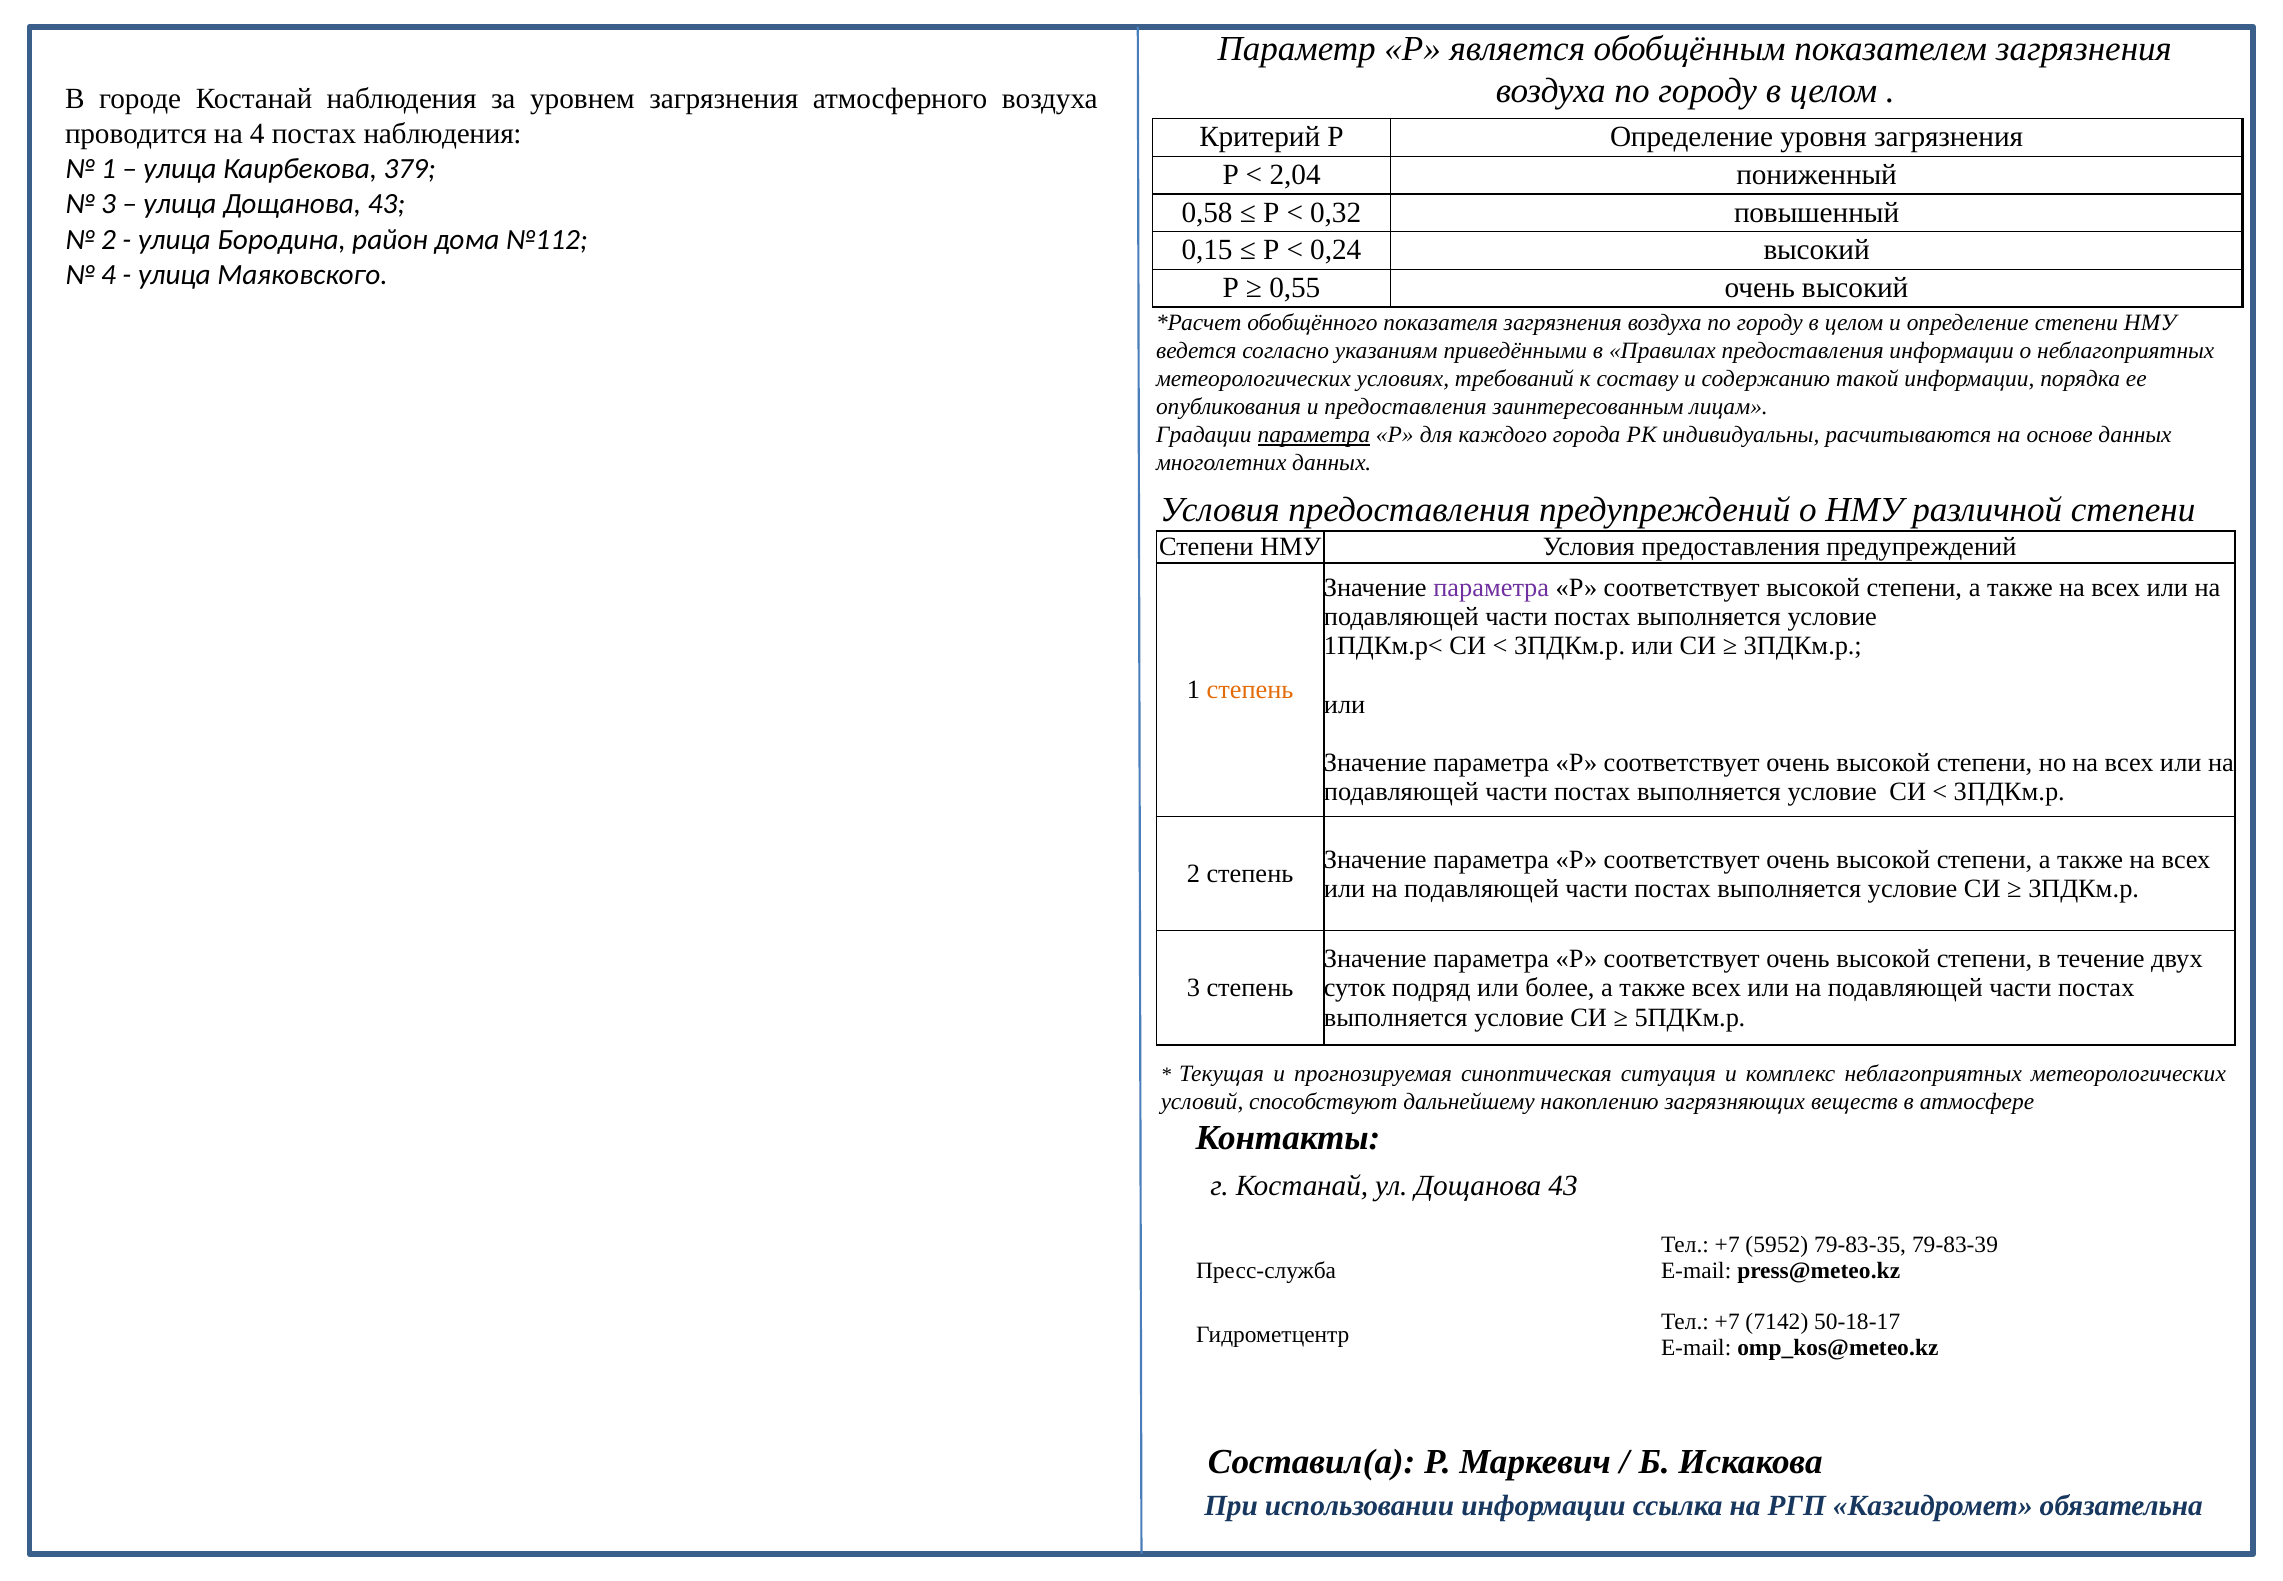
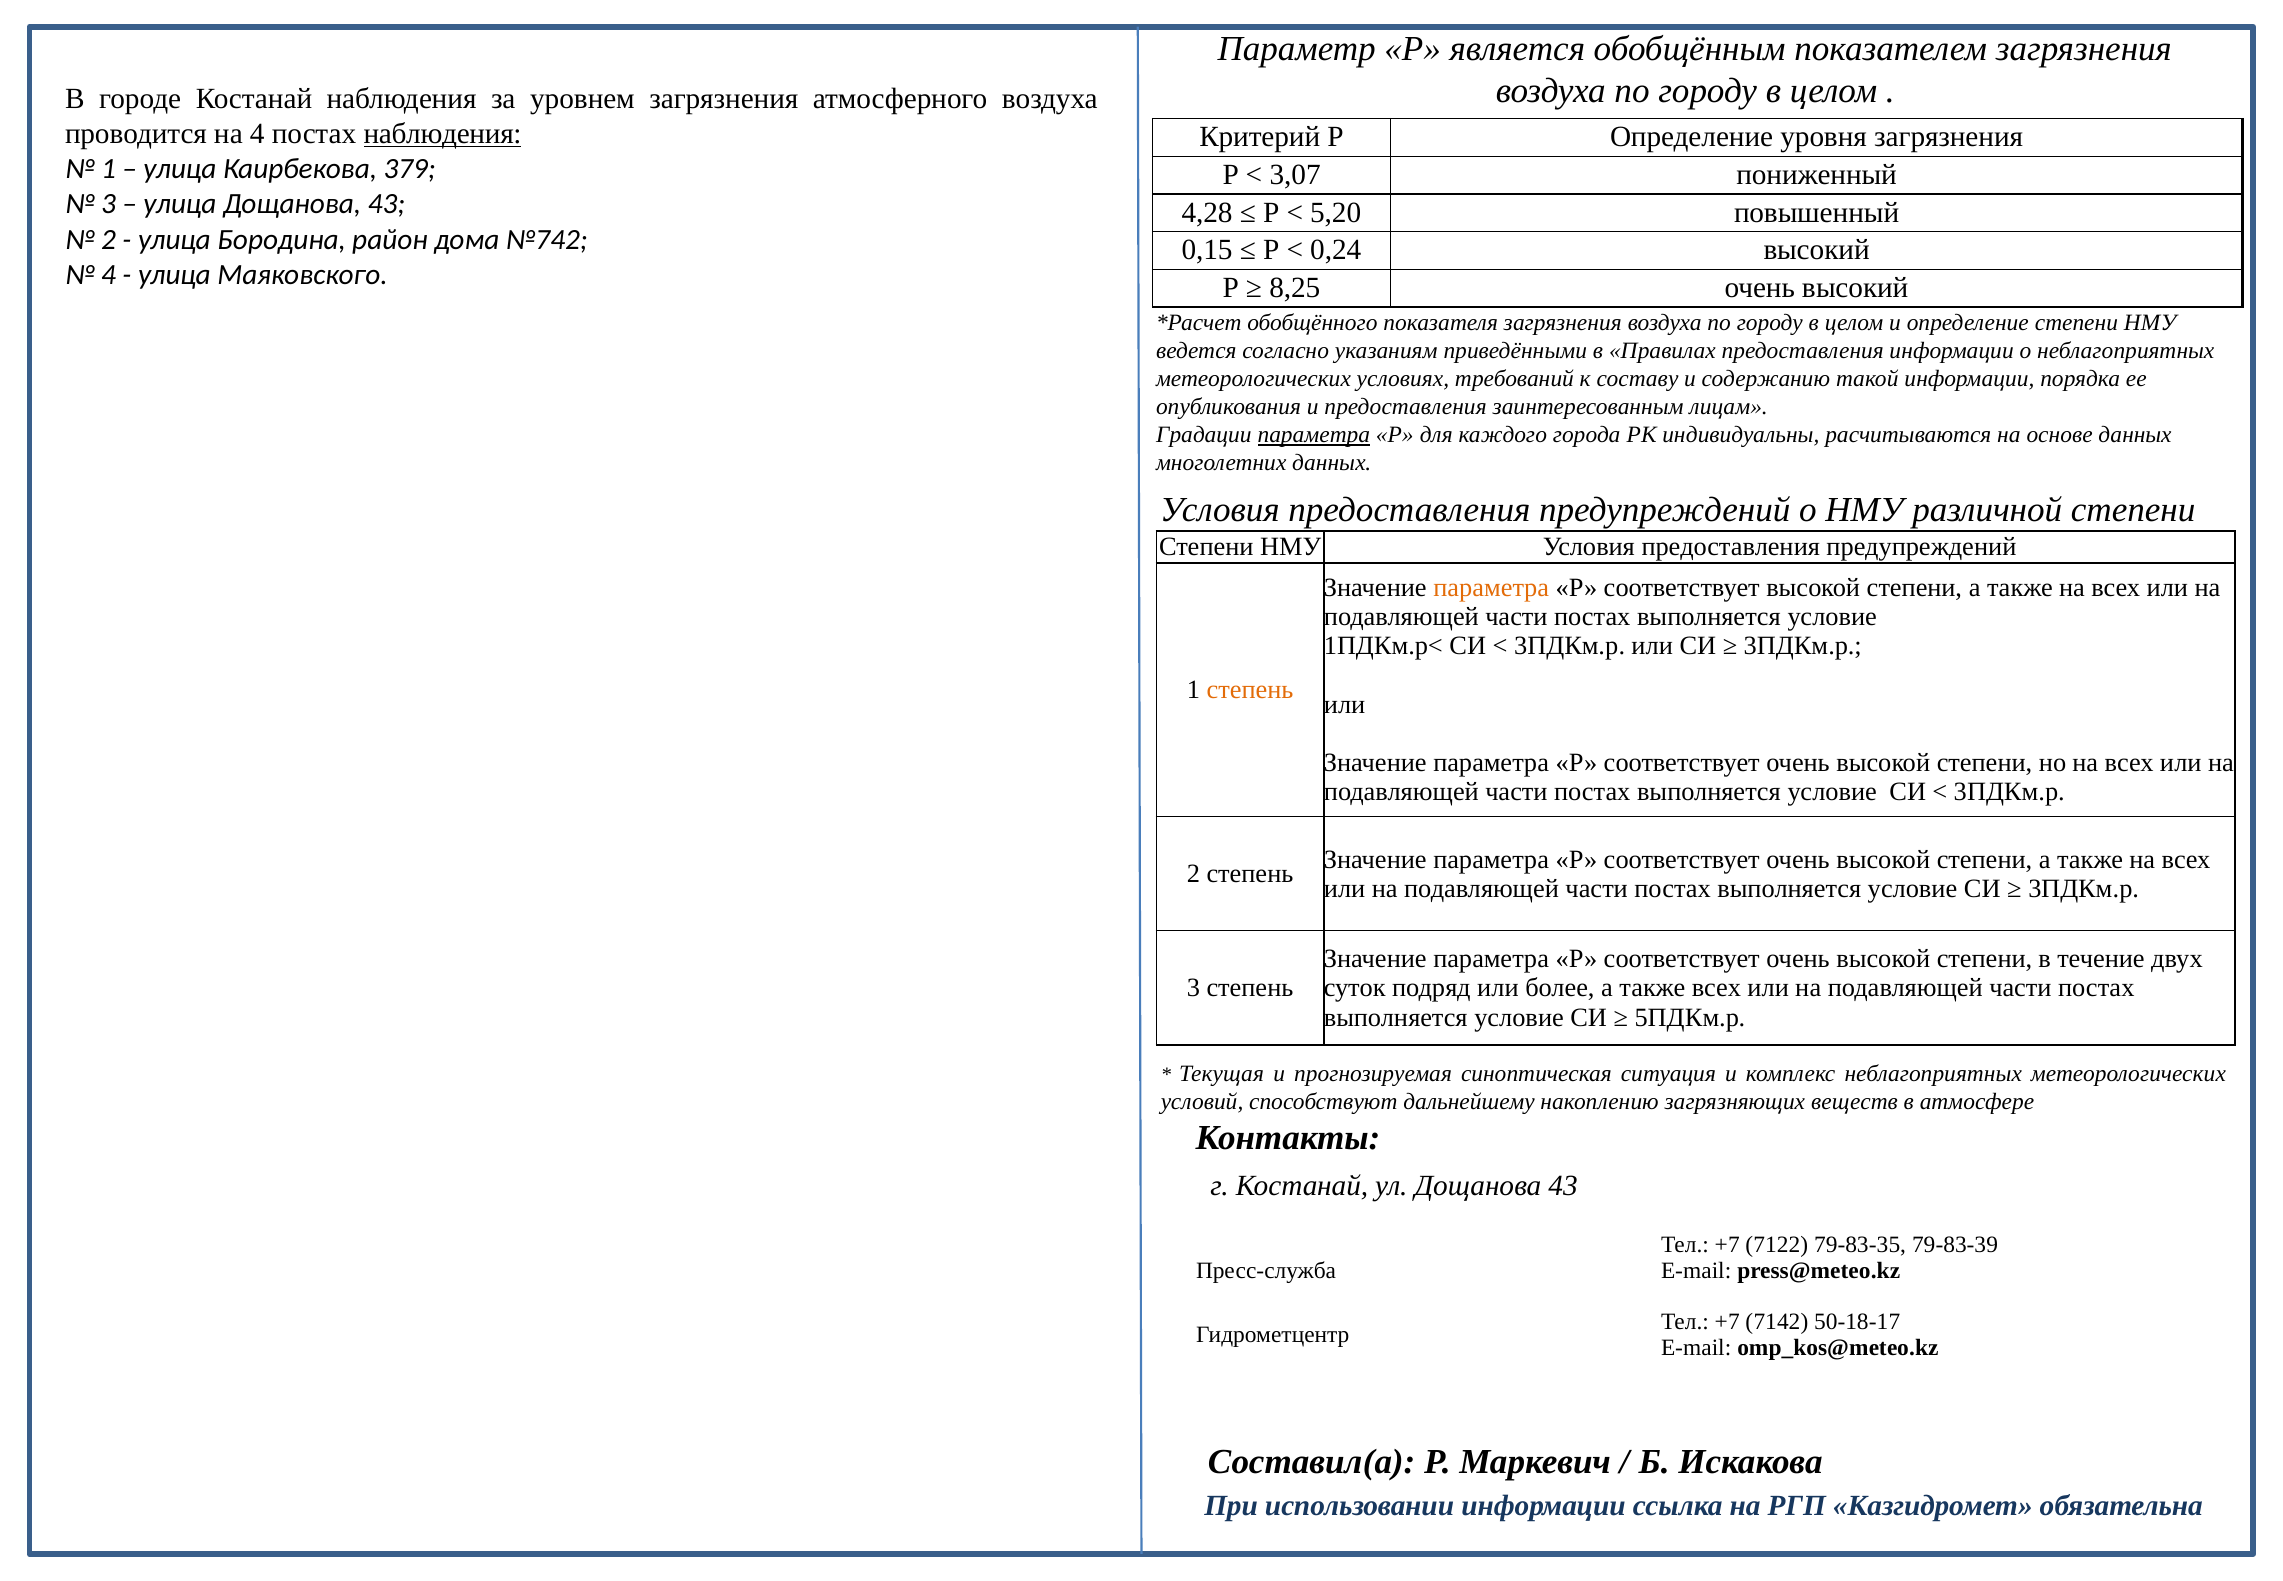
наблюдения at (443, 134) underline: none -> present
2,04: 2,04 -> 3,07
0,58: 0,58 -> 4,28
0,32: 0,32 -> 5,20
№112: №112 -> №742
0,55: 0,55 -> 8,25
параметра at (1491, 588) colour: purple -> orange
5952: 5952 -> 7122
